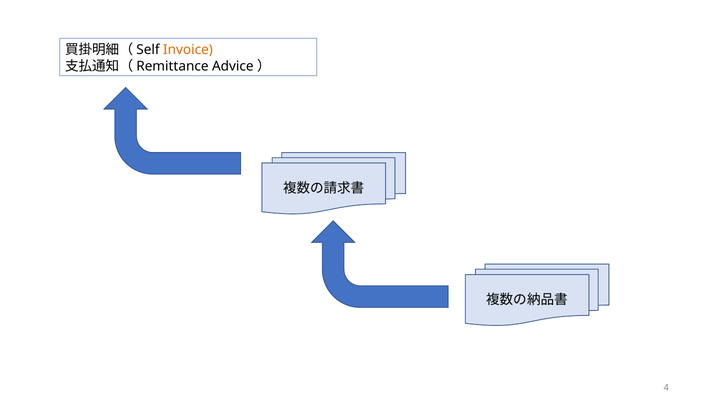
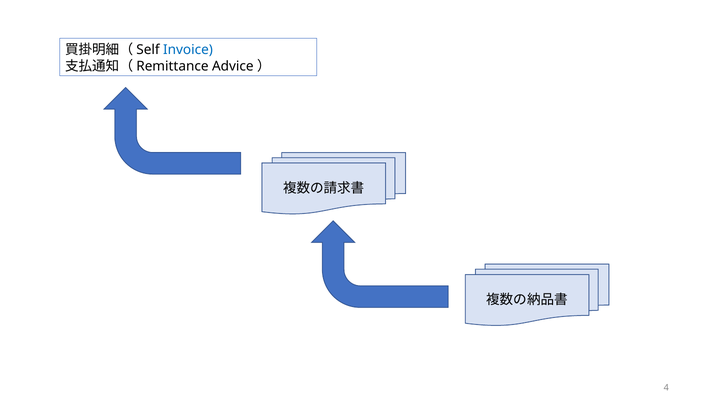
Invoice colour: orange -> blue
